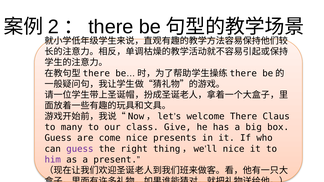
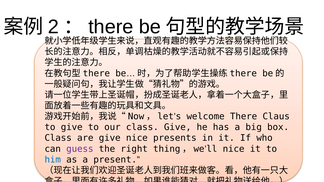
to many: many -> give
Guess at (58, 138): Guess -> Class
are come: come -> give
him colour: purple -> blue
